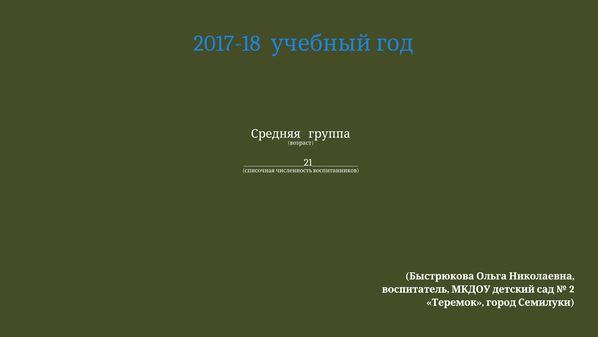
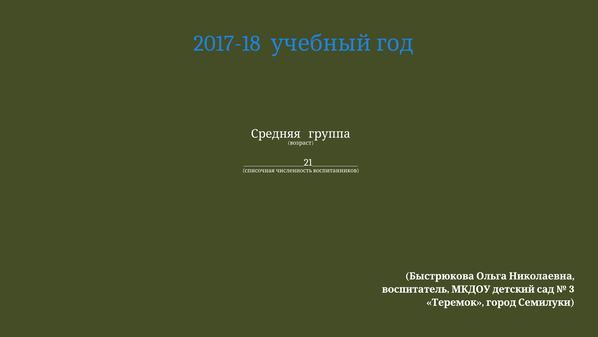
2: 2 -> 3
